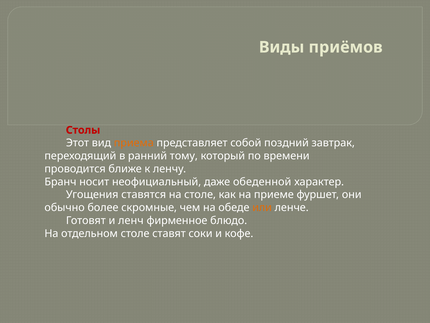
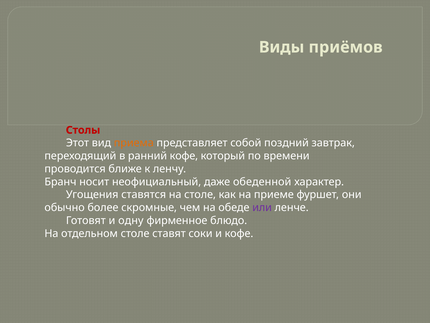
ранний тому: тому -> кофе
или colour: orange -> purple
ленч: ленч -> одну
